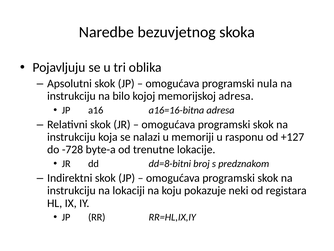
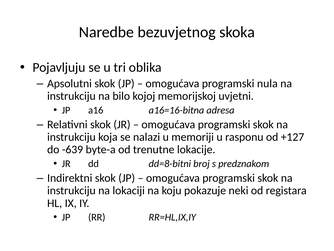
memorijskoj adresa: adresa -> uvjetni
-728: -728 -> -639
